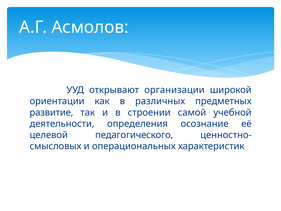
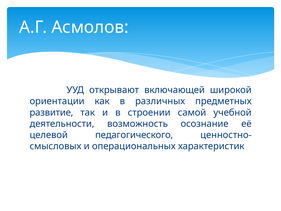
организации: организации -> включающей
определения: определения -> возможность
